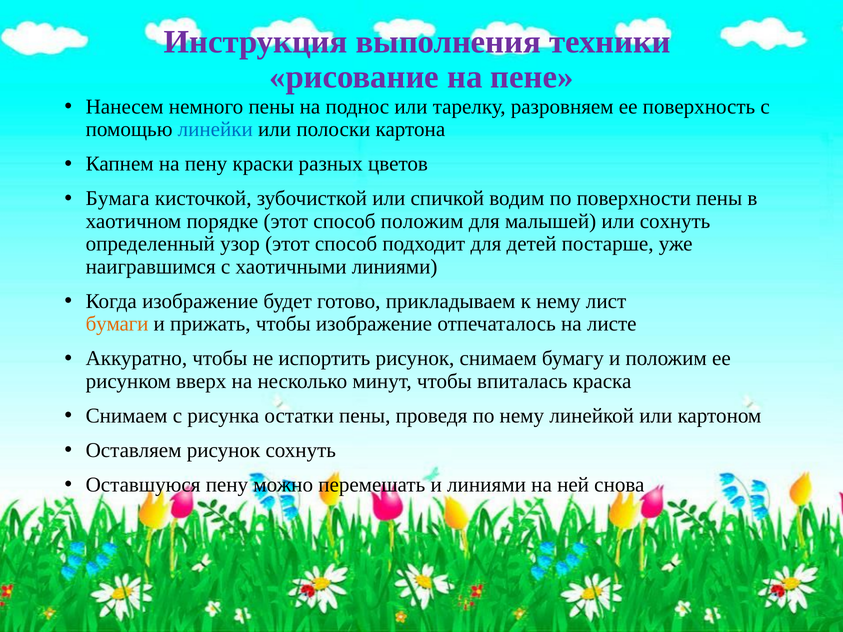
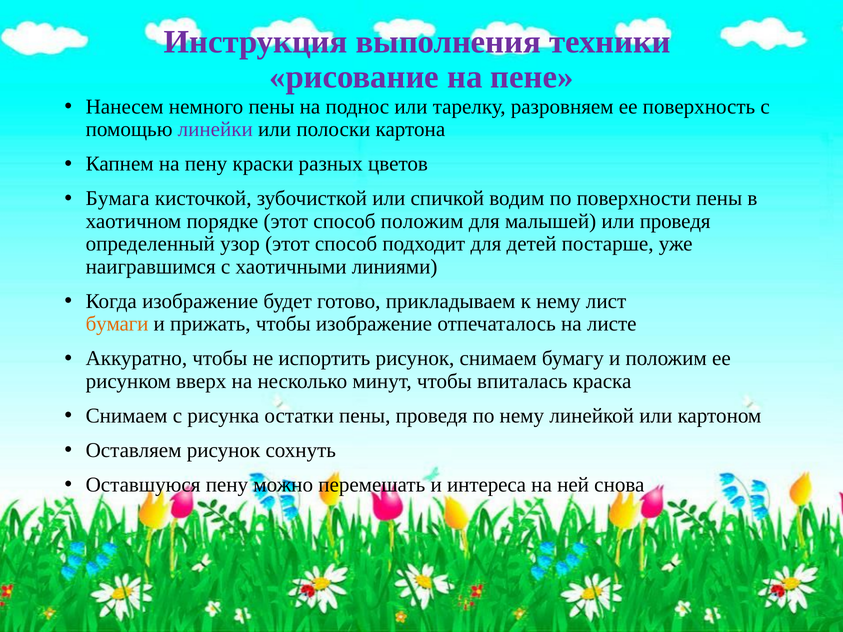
линейки colour: blue -> purple
или сохнуть: сохнуть -> проведя
и линиями: линиями -> интереса
